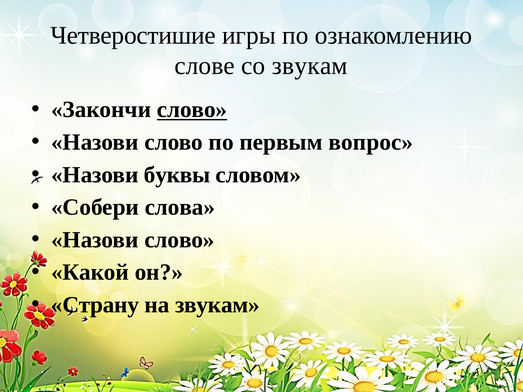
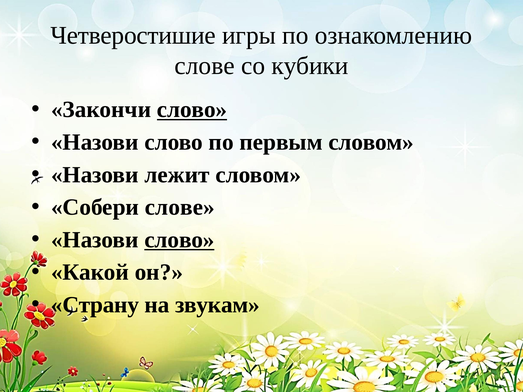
со звукам: звукам -> кубики
первым вопрос: вопрос -> словом
буквы: буквы -> лежит
Собери слова: слова -> слове
слово at (180, 240) underline: none -> present
